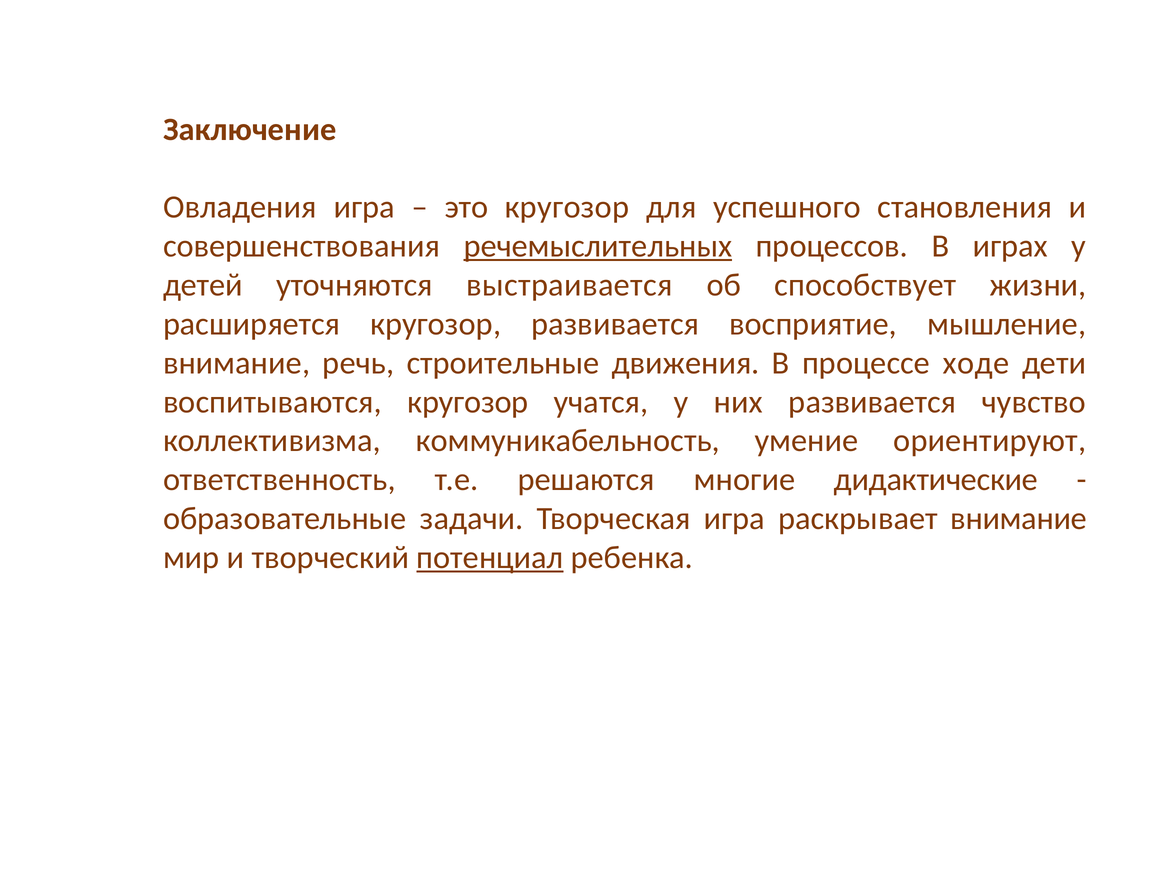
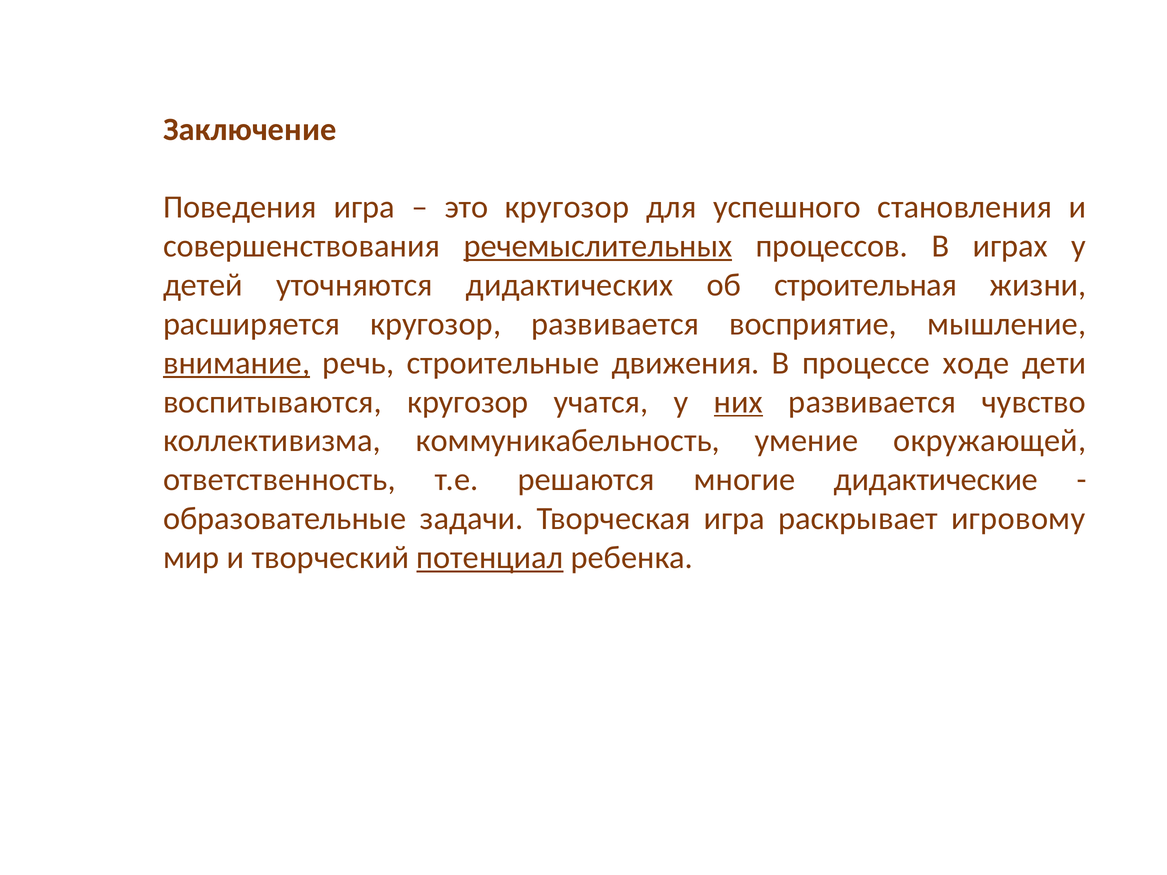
Овладения: Овладения -> Поведения
выстраивается: выстраивается -> дидактических
способствует: способствует -> строительная
внимание at (237, 363) underline: none -> present
них underline: none -> present
ориентируют: ориентируют -> окружающей
раскрывает внимание: внимание -> игровому
